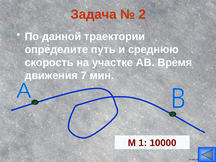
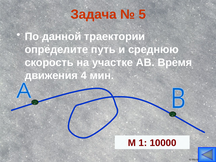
2: 2 -> 5
7: 7 -> 4
